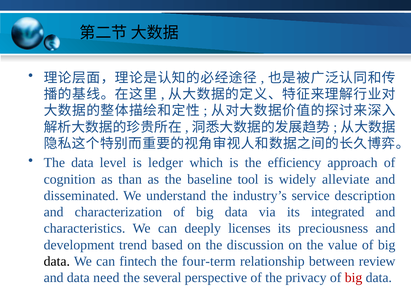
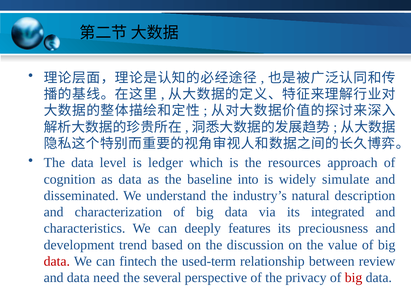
efficiency: efficiency -> resources
as than: than -> data
tool: tool -> into
alleviate: alleviate -> simulate
service: service -> natural
licenses: licenses -> features
data at (57, 262) colour: black -> red
four-term: four-term -> used-term
